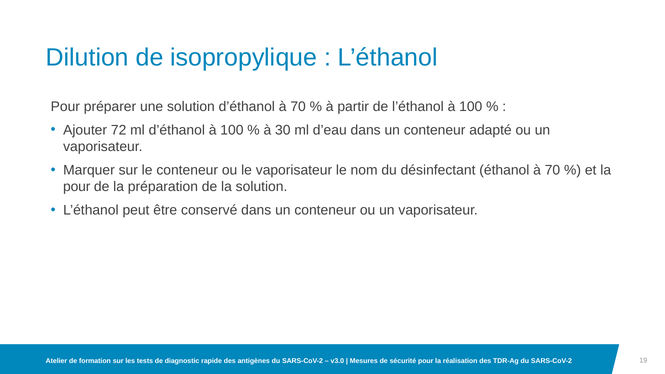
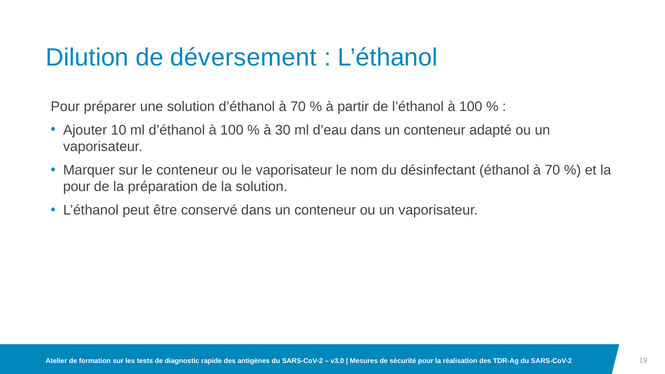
isopropylique: isopropylique -> déversement
72: 72 -> 10
